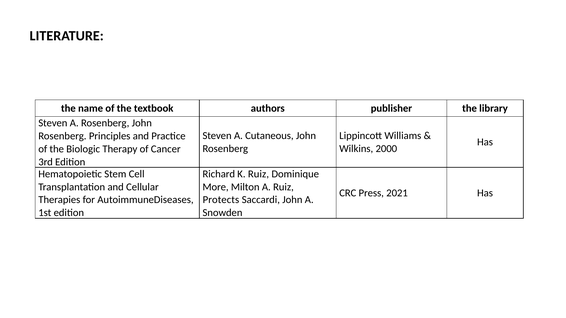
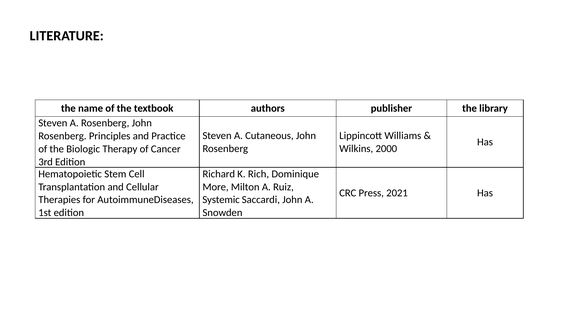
K Ruiz: Ruiz -> Rich
Protects: Protects -> Systemic
